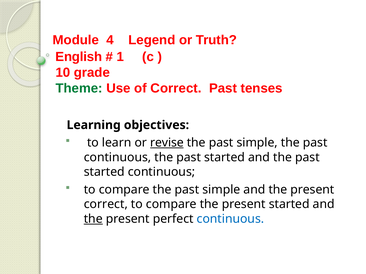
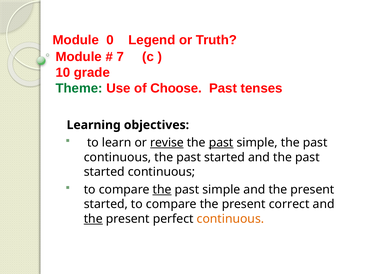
4: 4 -> 0
English at (79, 57): English -> Module
1: 1 -> 7
of Correct: Correct -> Choose
past at (221, 143) underline: none -> present
the at (162, 190) underline: none -> present
correct at (106, 205): correct -> started
present started: started -> correct
continuous at (230, 219) colour: blue -> orange
